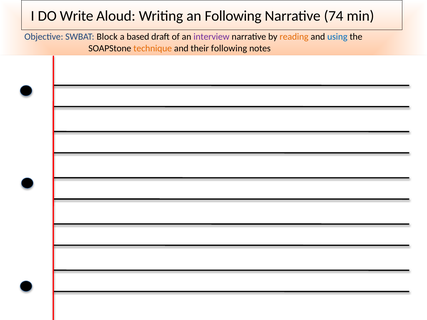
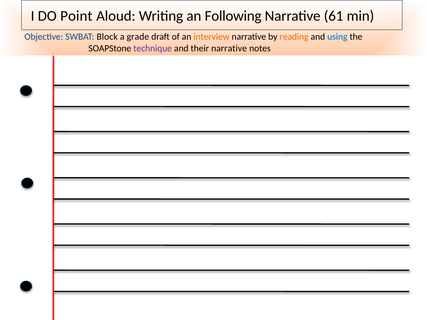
Write: Write -> Point
74: 74 -> 61
based: based -> grade
interview colour: purple -> orange
technique colour: orange -> purple
their following: following -> narrative
